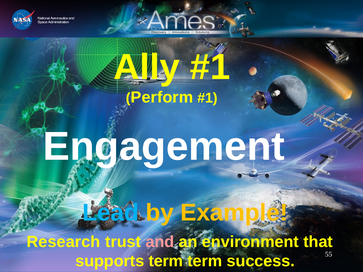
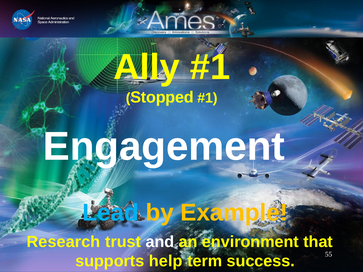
Perform: Perform -> Stopped
and colour: pink -> white
supports term: term -> help
